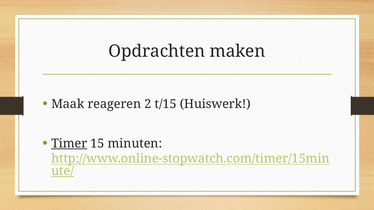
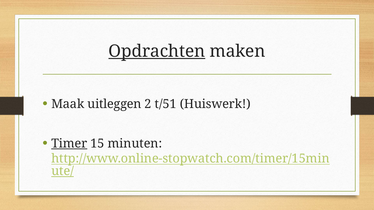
Opdrachten underline: none -> present
reageren: reageren -> uitleggen
t/15: t/15 -> t/51
